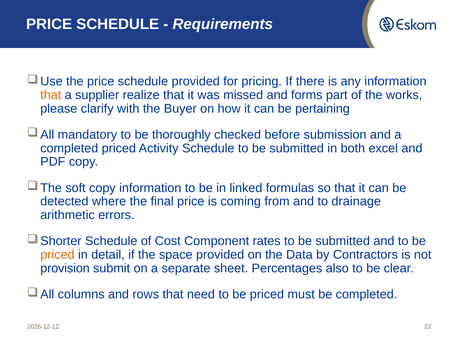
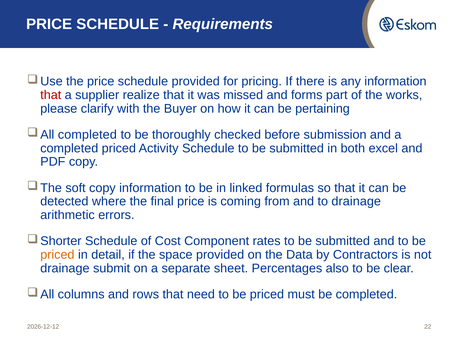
that at (51, 95) colour: orange -> red
mandatory at (87, 135): mandatory -> completed
provision at (65, 268): provision -> drainage
